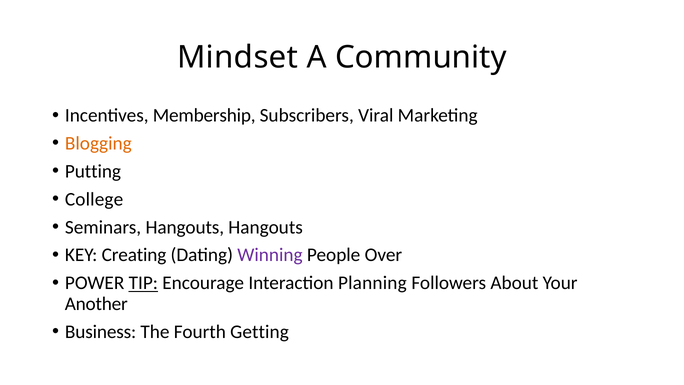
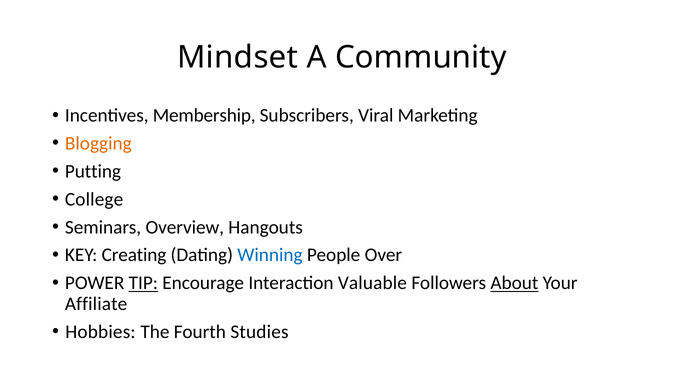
Seminars Hangouts: Hangouts -> Overview
Winning colour: purple -> blue
Planning: Planning -> Valuable
About underline: none -> present
Another: Another -> Affiliate
Business: Business -> Hobbies
Getting: Getting -> Studies
